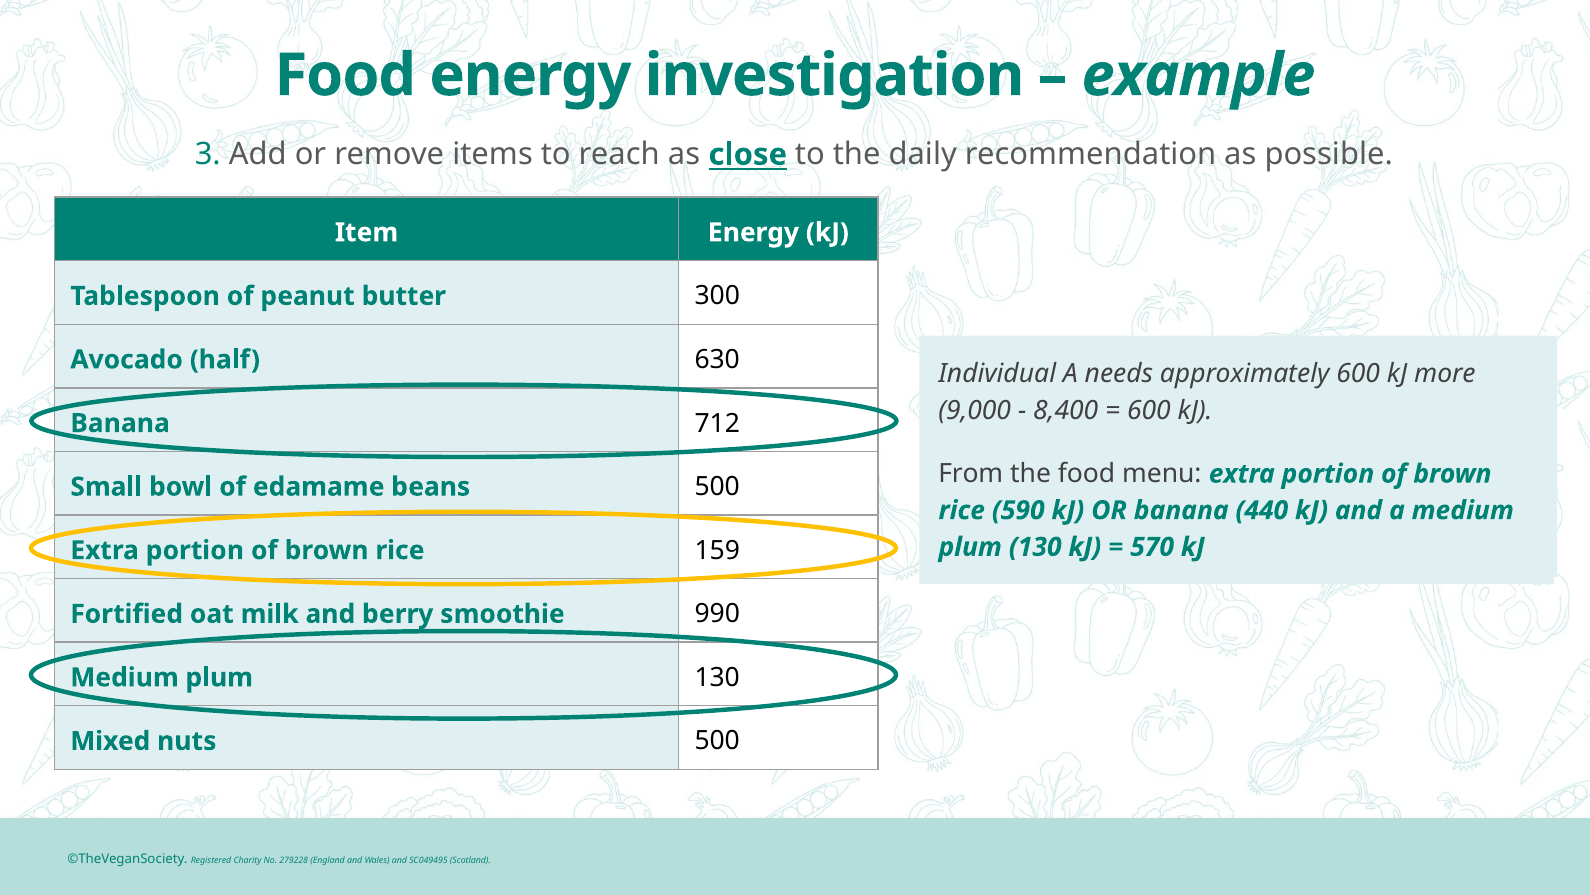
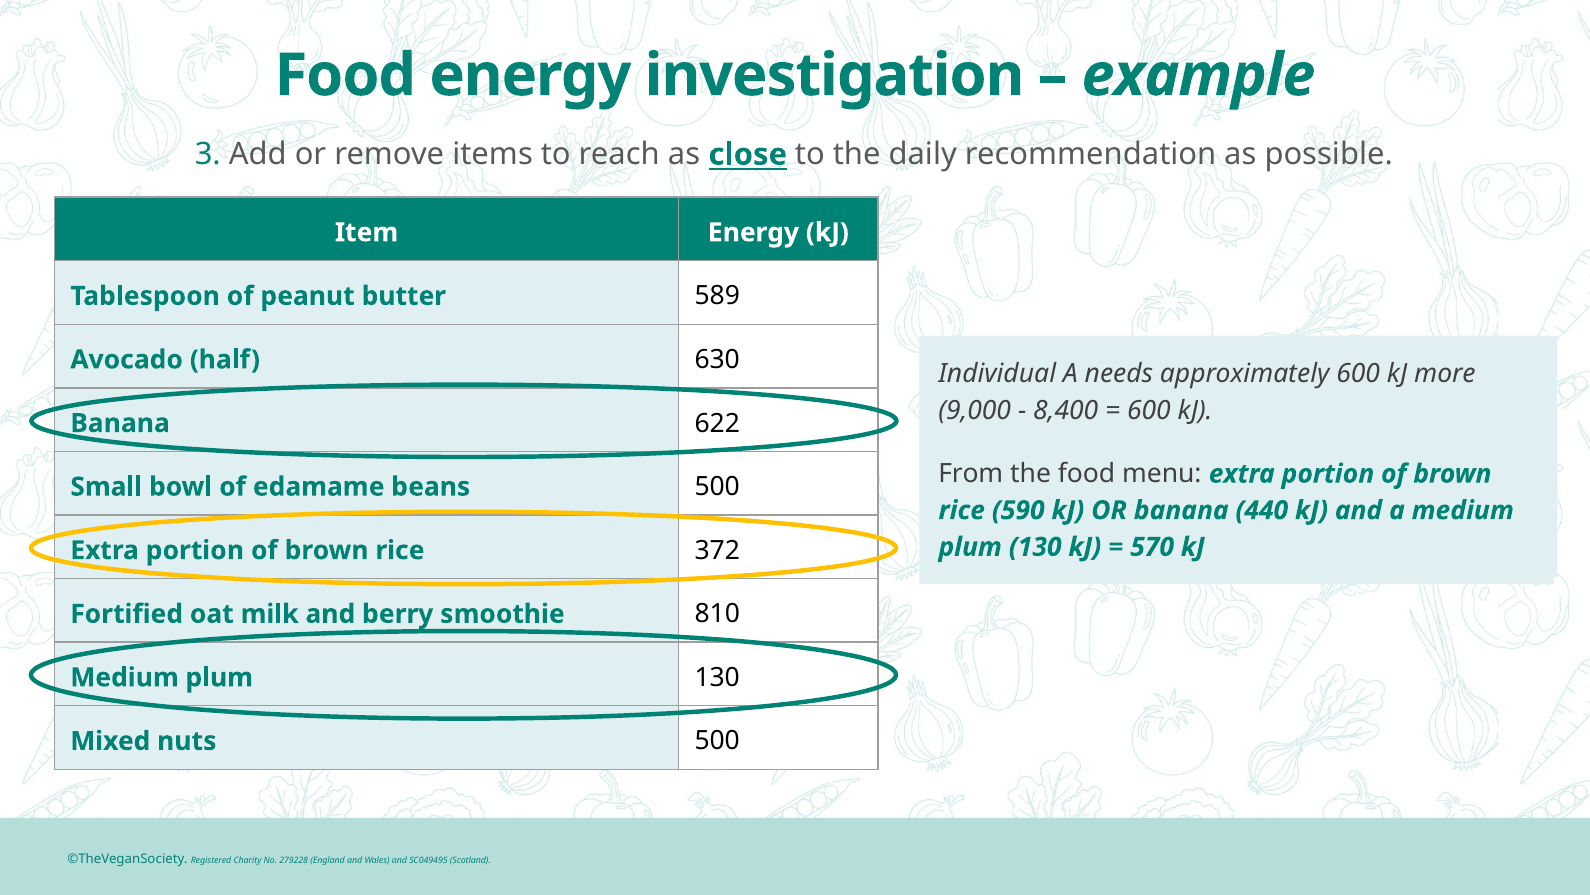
300: 300 -> 589
712: 712 -> 622
159: 159 -> 372
990: 990 -> 810
